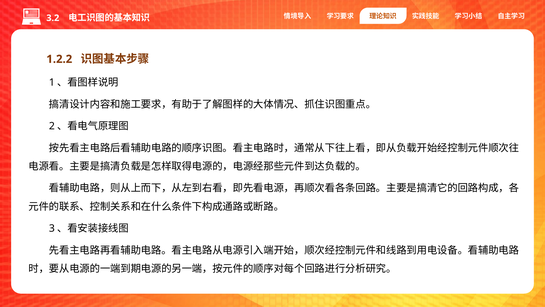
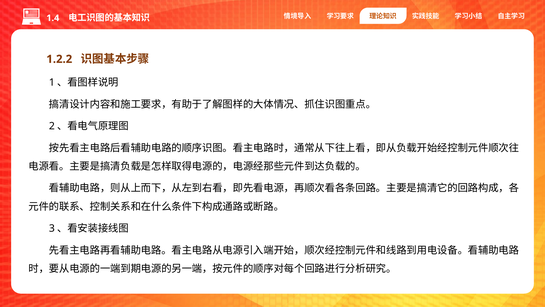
3.2: 3.2 -> 1.4
